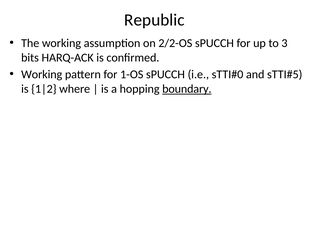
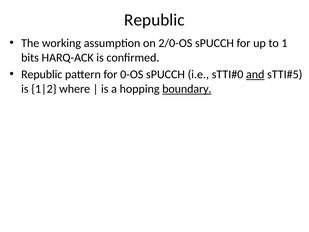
2/2-OS: 2/2-OS -> 2/0-OS
3: 3 -> 1
Working at (42, 74): Working -> Republic
1-OS: 1-OS -> 0-OS
and underline: none -> present
